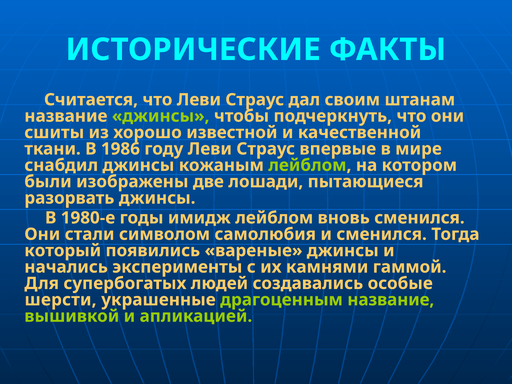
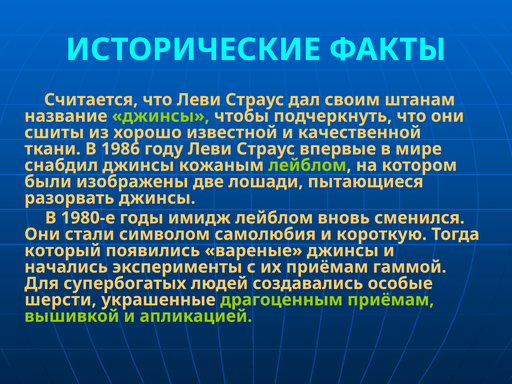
и сменился: сменился -> короткую
их камнями: камнями -> приёмам
драгоценным название: название -> приёмам
